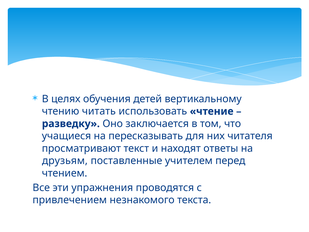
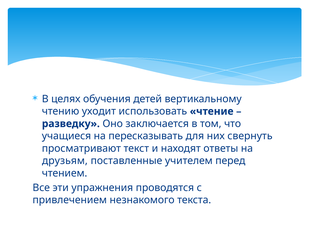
читать: читать -> уходит
читателя: читателя -> свернуть
